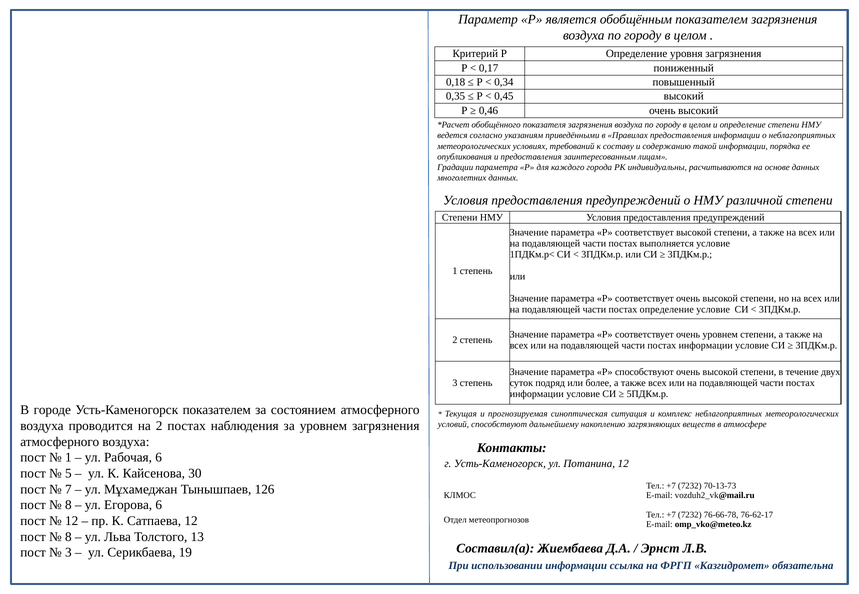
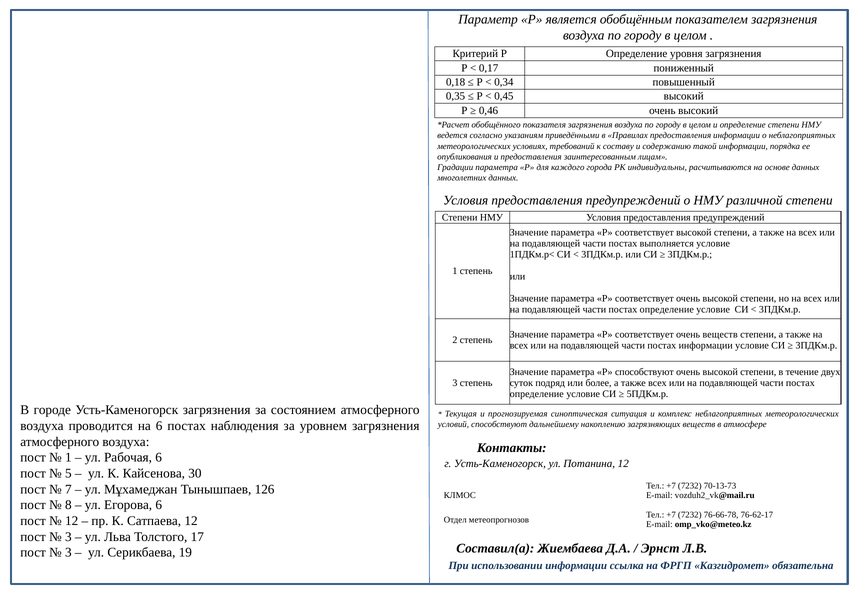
очень уровнем: уровнем -> веществ
информации at (537, 394): информации -> определение
Усть-Каменогорск показателем: показателем -> загрязнения
на 2: 2 -> 6
8 at (68, 537): 8 -> 3
13: 13 -> 17
